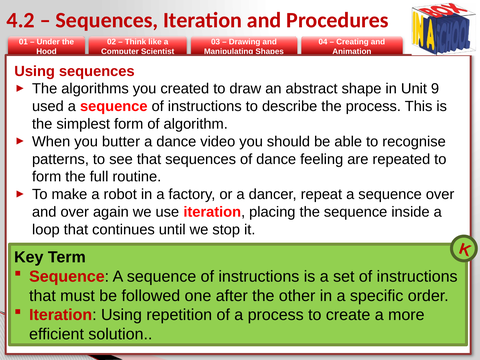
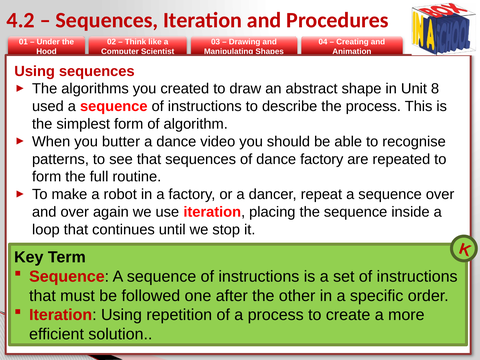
9: 9 -> 8
dance feeling: feeling -> factory
